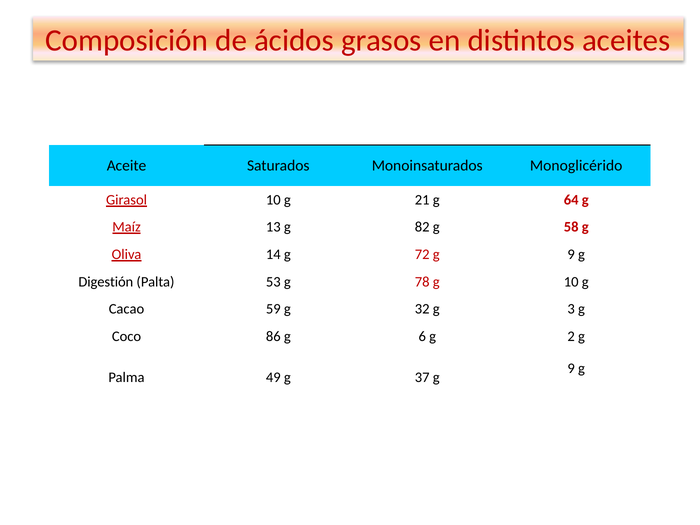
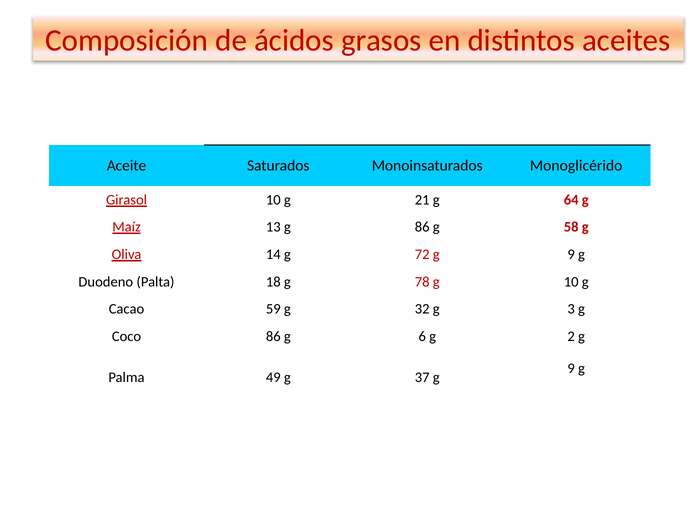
g 82: 82 -> 86
Digestión: Digestión -> Duodeno
53: 53 -> 18
